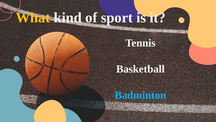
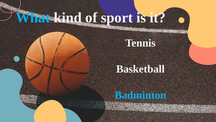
What colour: yellow -> light blue
